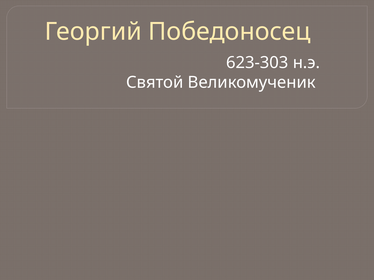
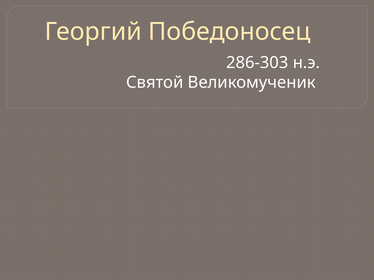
623-303: 623-303 -> 286-303
